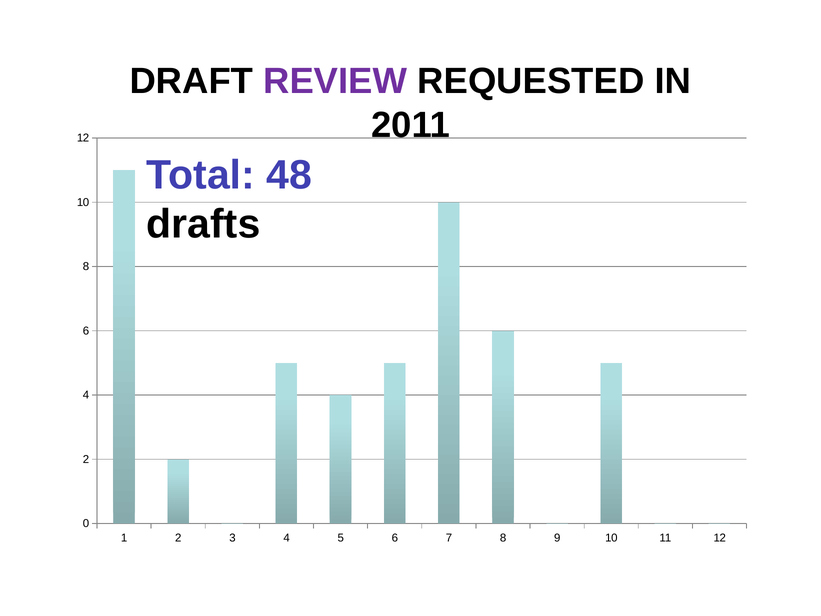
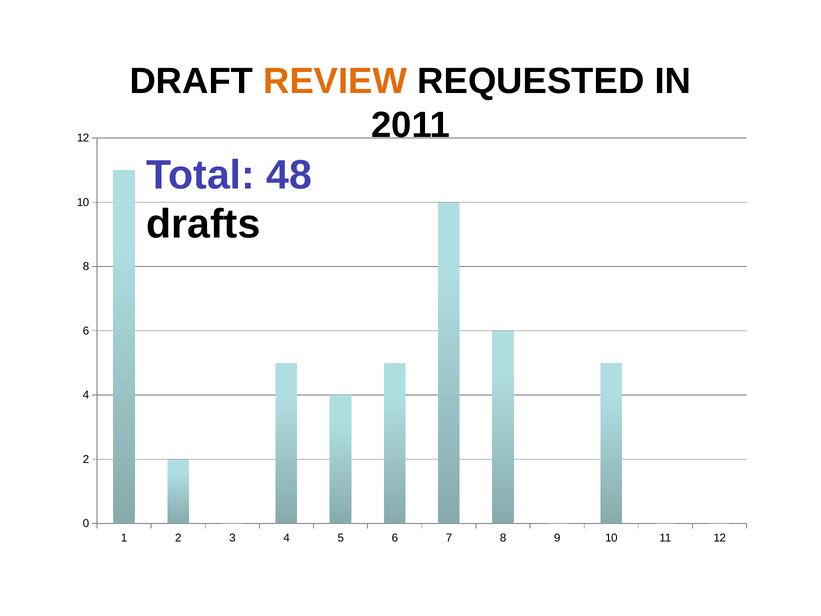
REVIEW colour: purple -> orange
